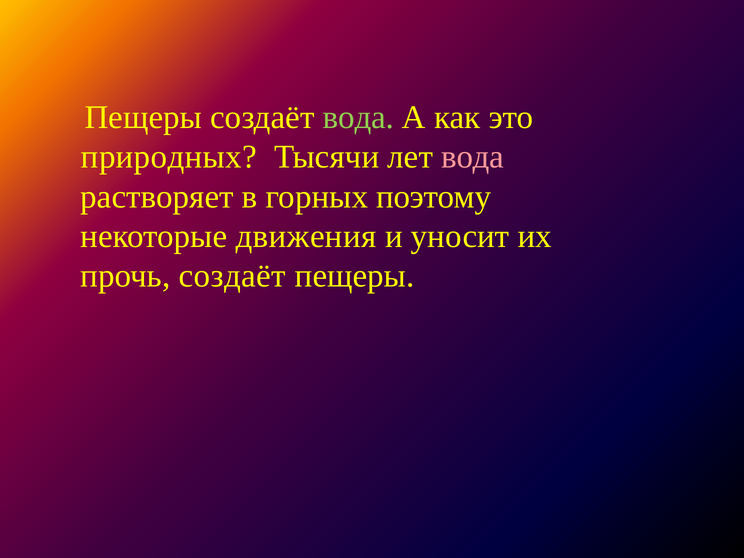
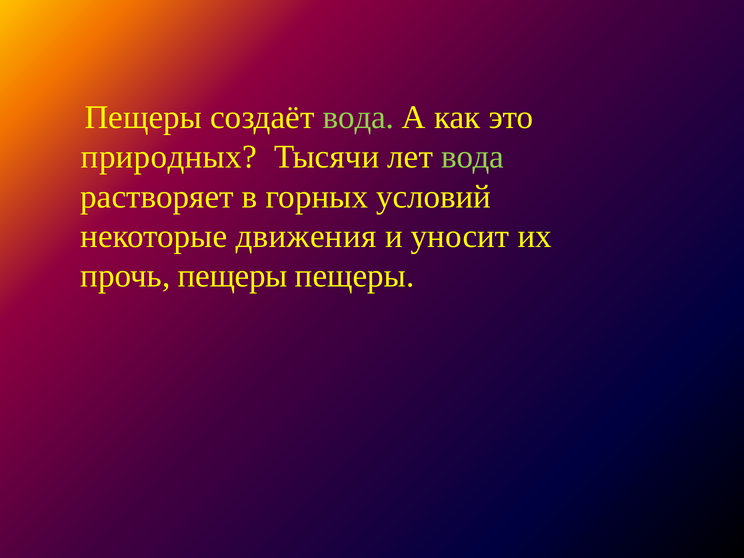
вода at (473, 157) colour: pink -> light green
поэтому: поэтому -> условий
прочь создаёт: создаёт -> пещеры
